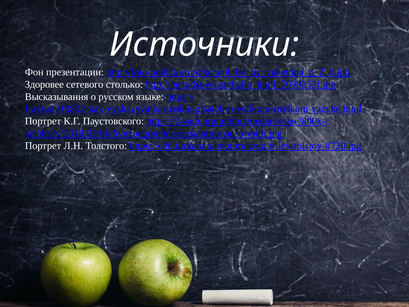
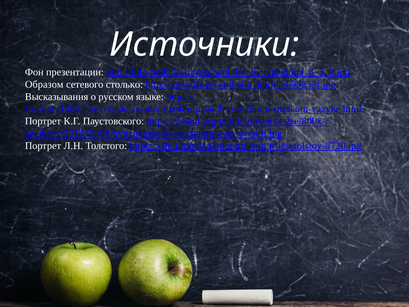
Здоровее: Здоровее -> Образом
